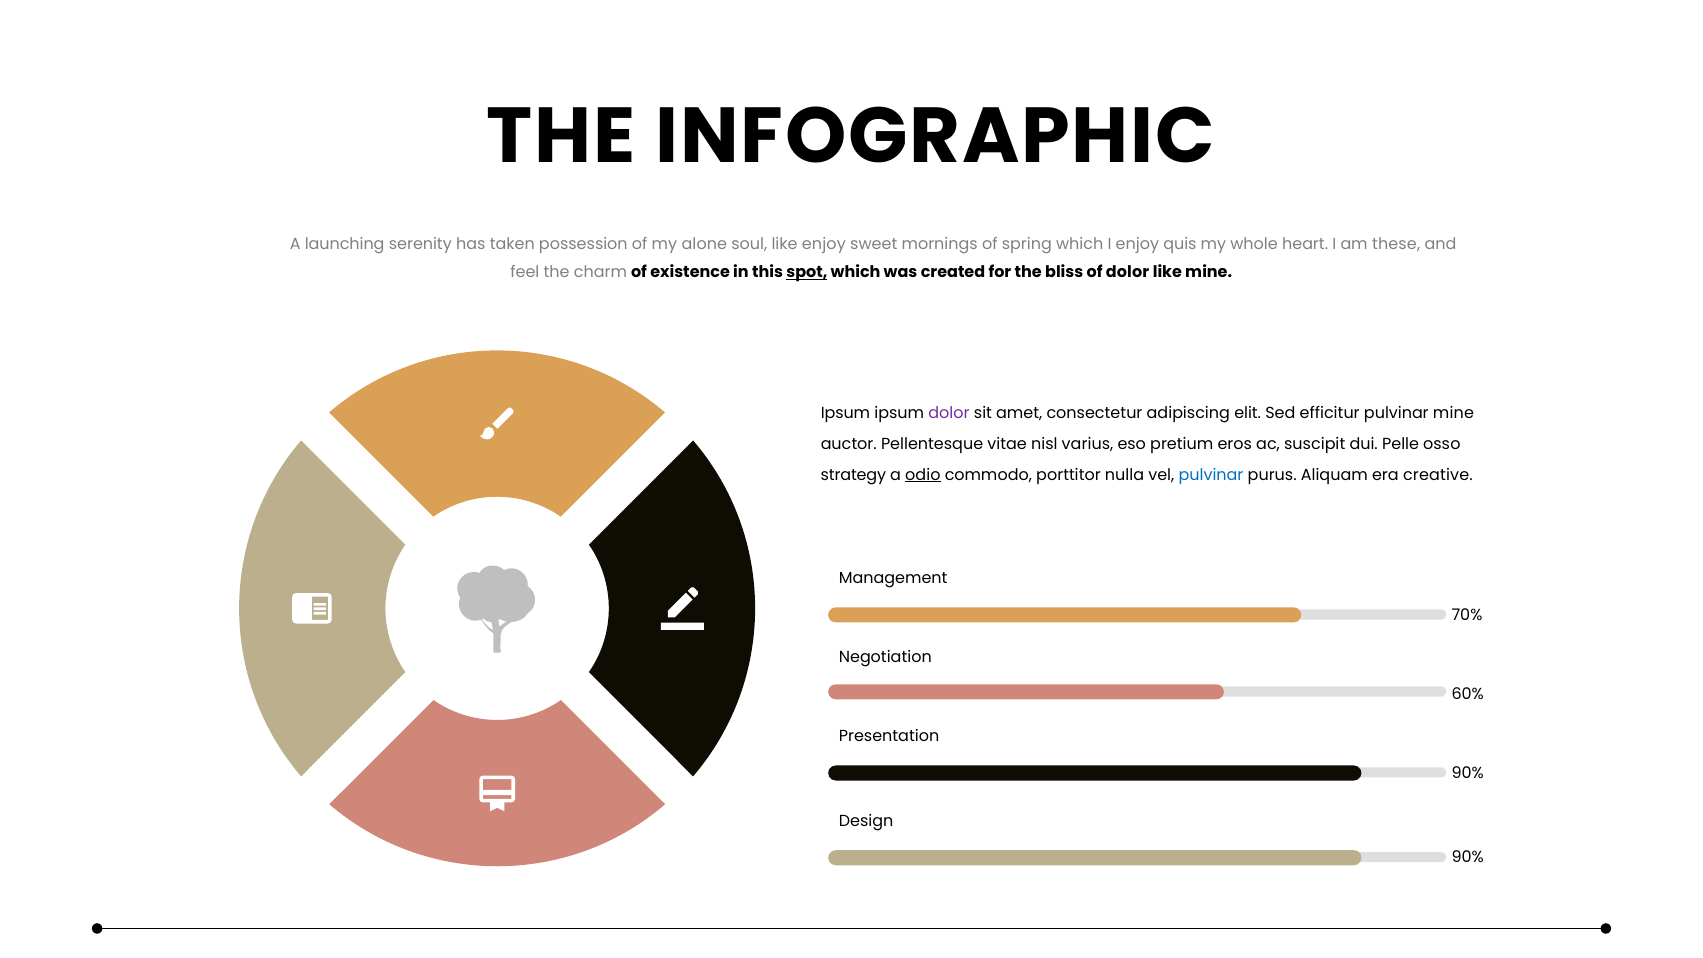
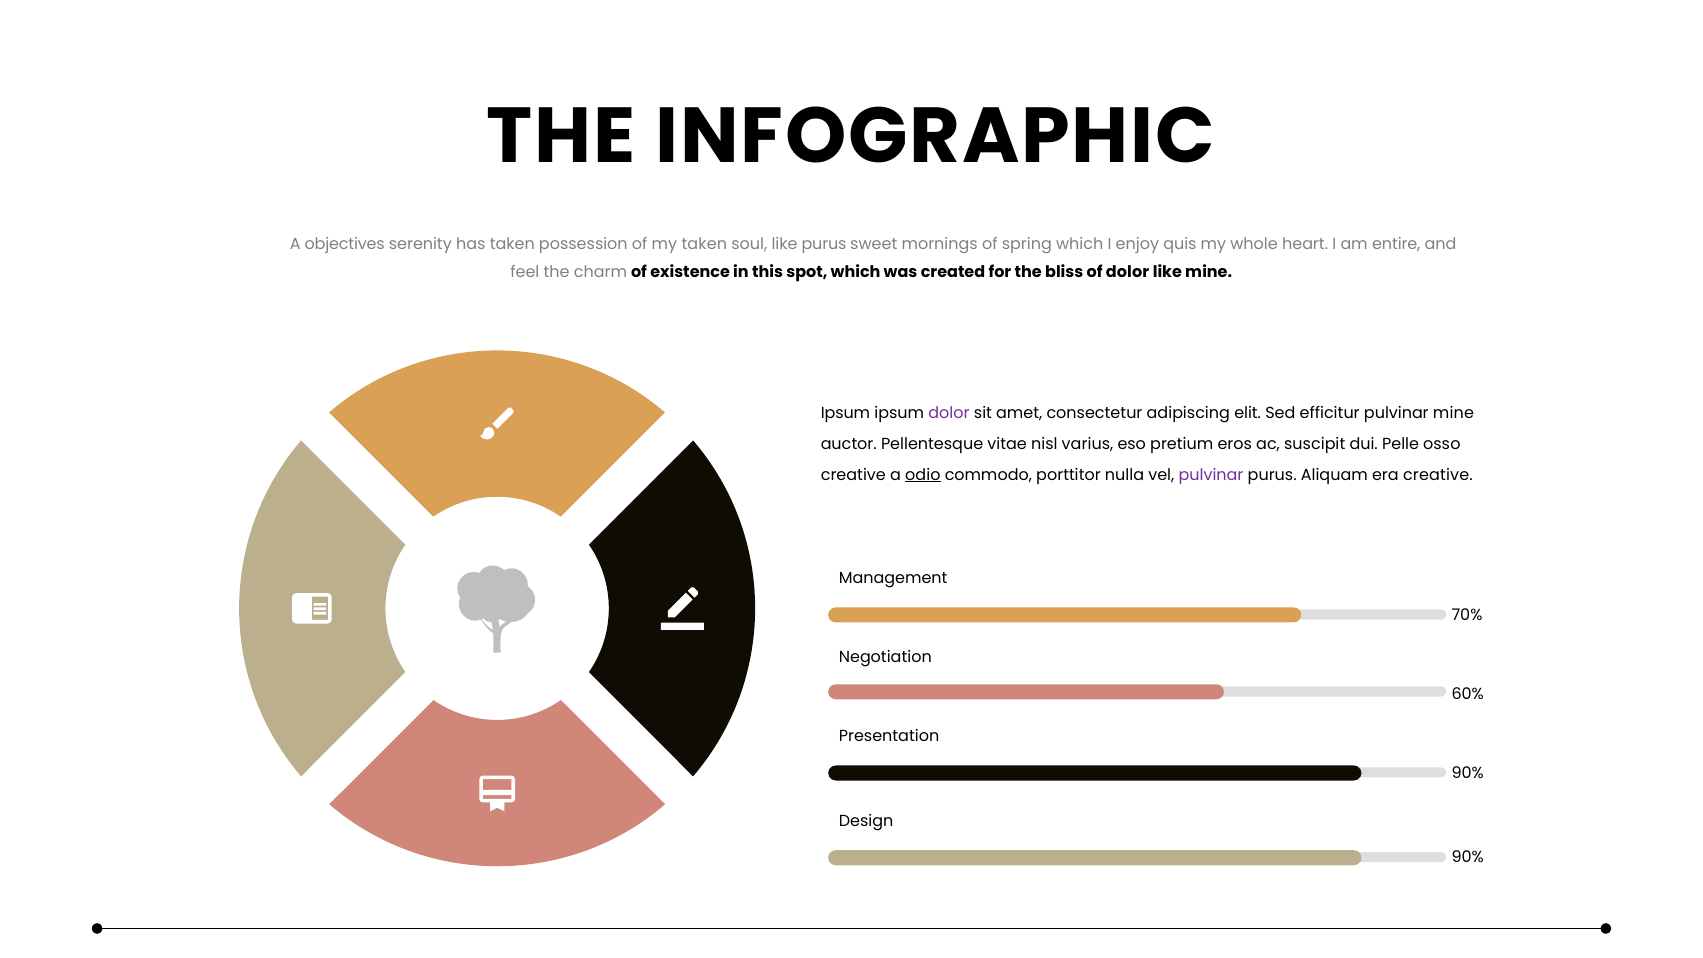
launching: launching -> objectives
my alone: alone -> taken
like enjoy: enjoy -> purus
these: these -> entire
spot underline: present -> none
strategy at (853, 475): strategy -> creative
pulvinar at (1211, 475) colour: blue -> purple
